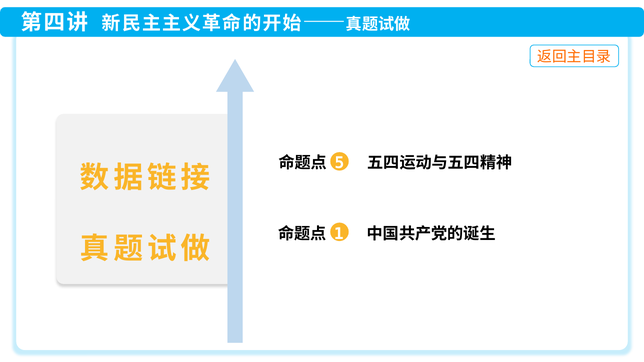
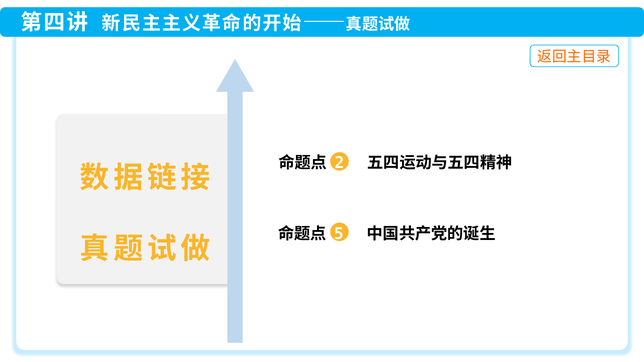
5: 5 -> 2
1: 1 -> 5
